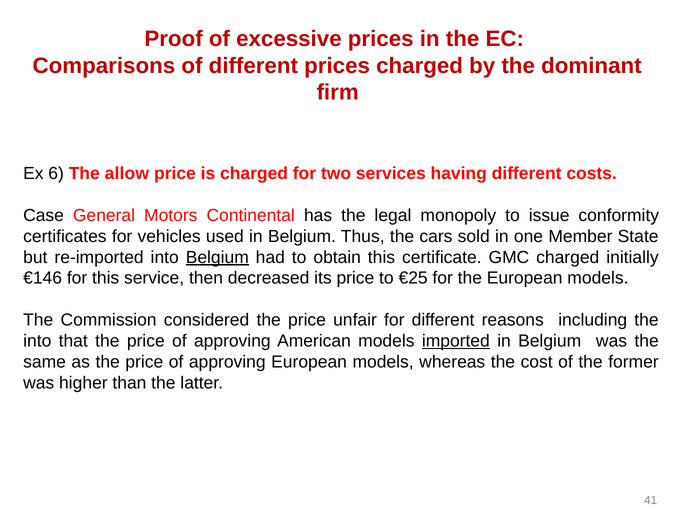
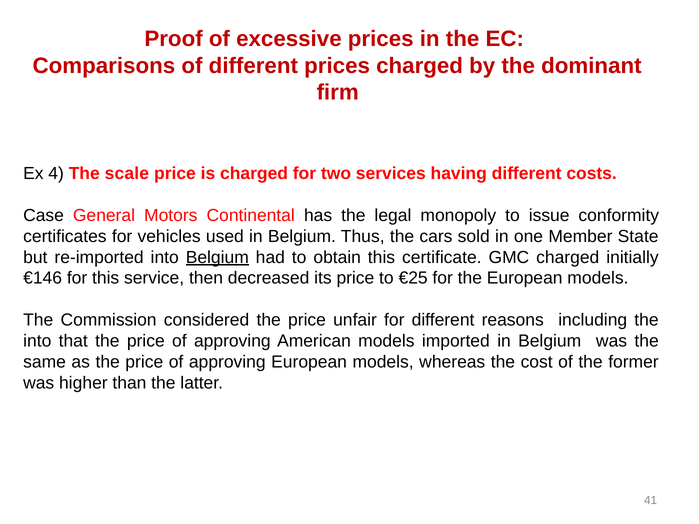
6: 6 -> 4
allow: allow -> scale
imported underline: present -> none
